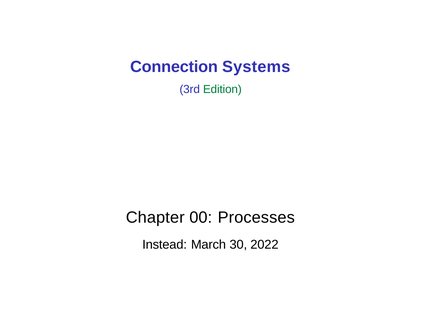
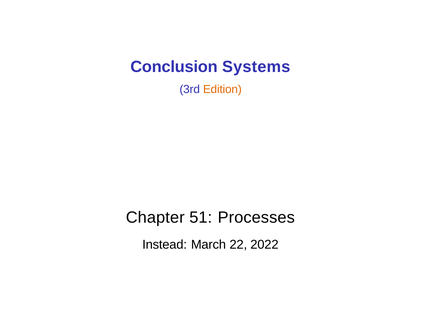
Connection: Connection -> Conclusion
Edition colour: green -> orange
00: 00 -> 51
30: 30 -> 22
